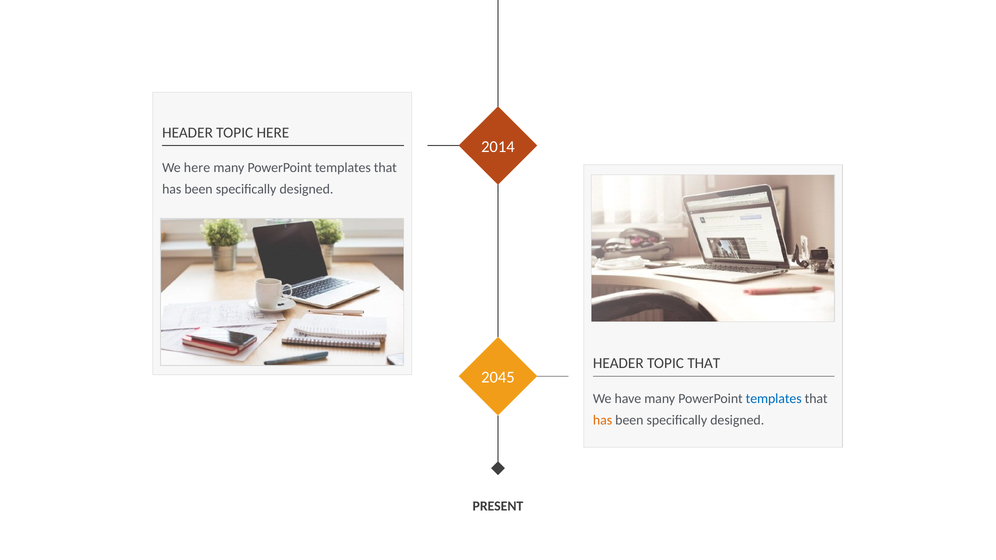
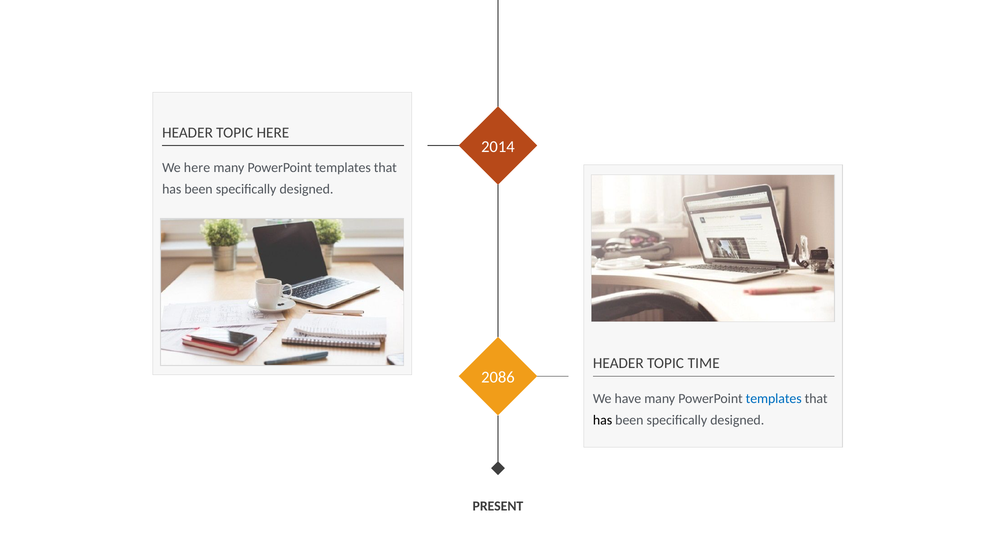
TOPIC THAT: THAT -> TIME
2045: 2045 -> 2086
has at (603, 420) colour: orange -> black
